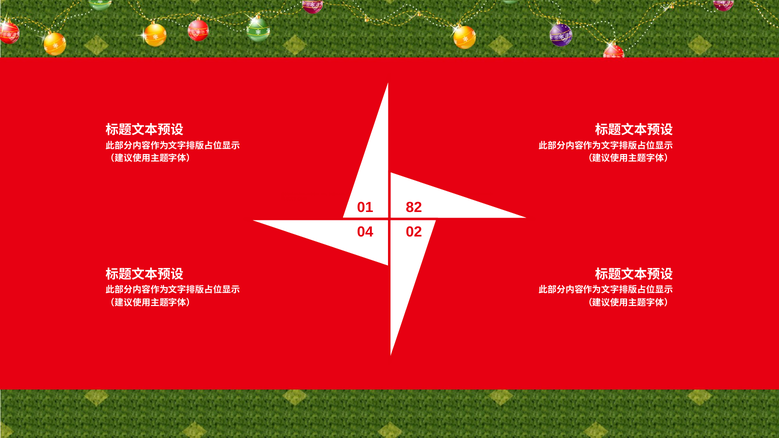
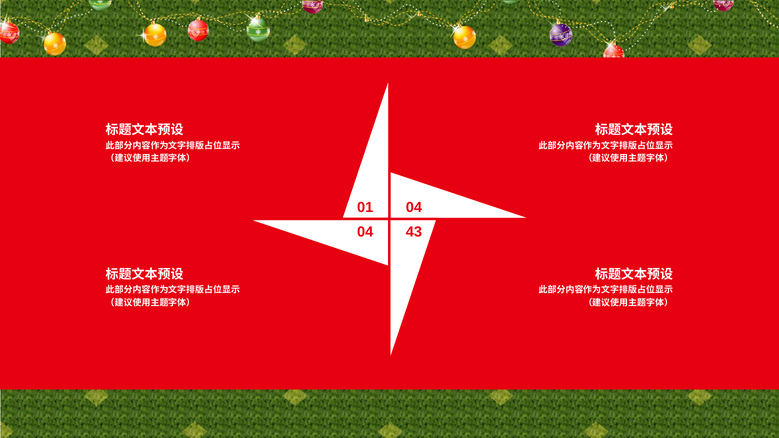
01 82: 82 -> 04
02: 02 -> 43
